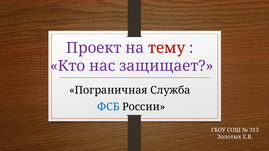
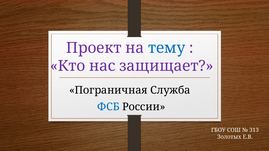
тему colour: red -> blue
